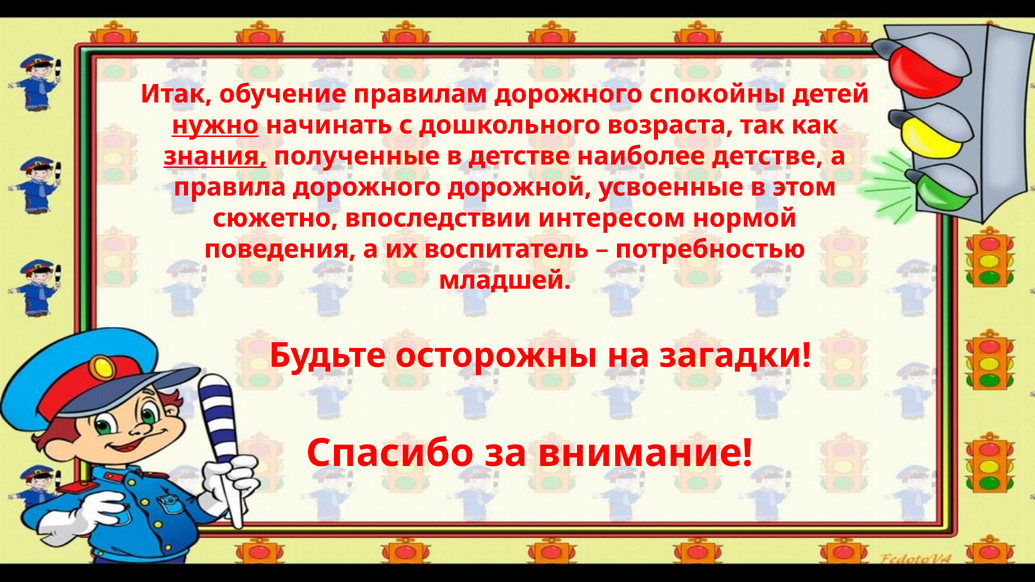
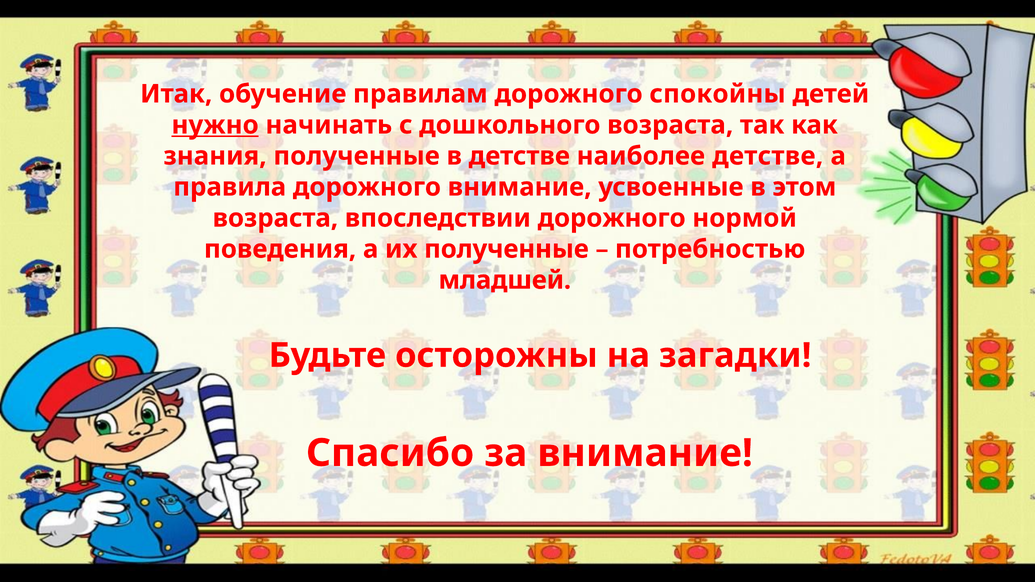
знания underline: present -> none
дорожного дорожной: дорожной -> внимание
сюжетно at (275, 218): сюжетно -> возраста
впоследствии интересом: интересом -> дорожного
их воспитатель: воспитатель -> полученные
